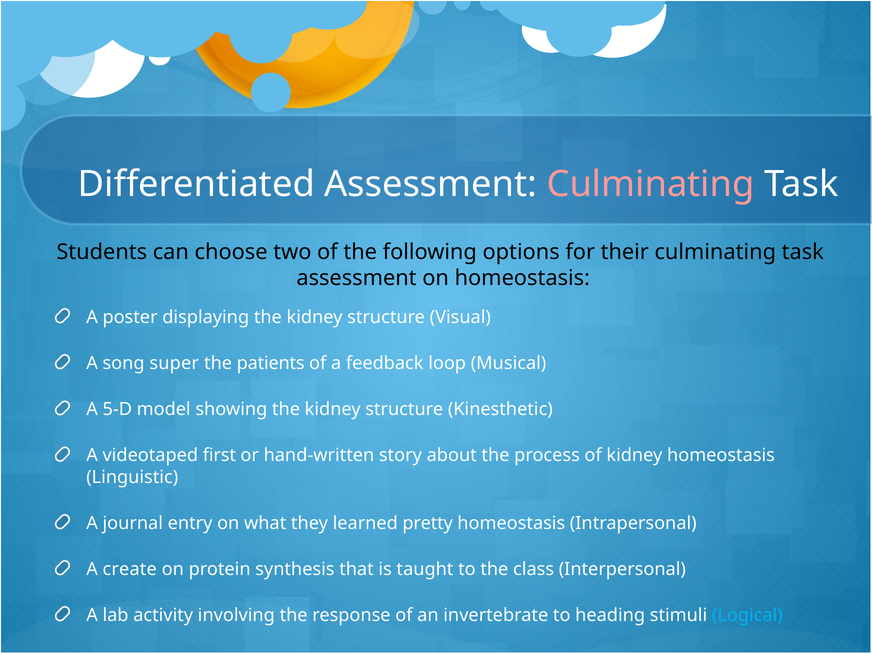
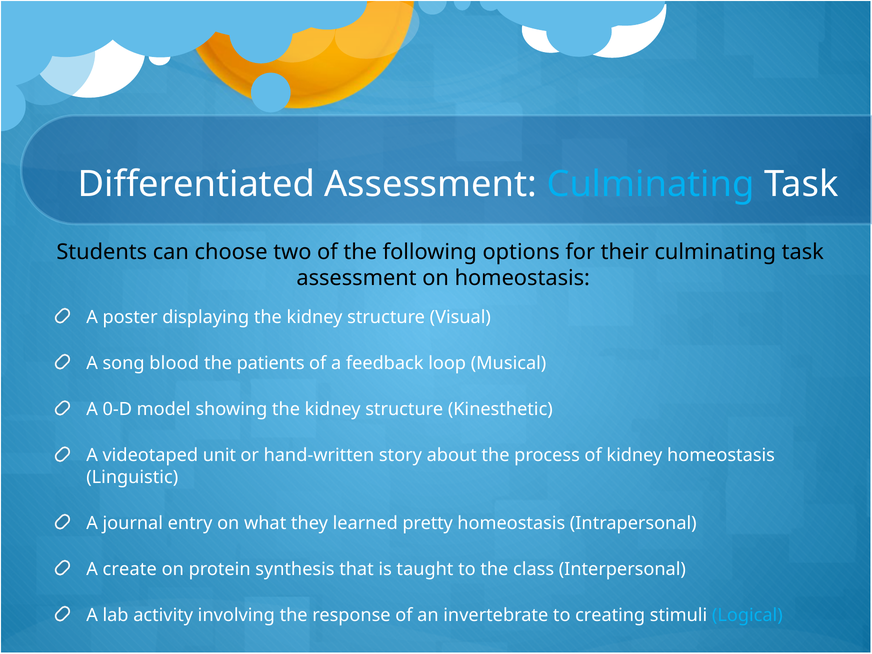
Culminating at (651, 184) colour: pink -> light blue
super: super -> blood
5-D: 5-D -> 0-D
first: first -> unit
heading: heading -> creating
